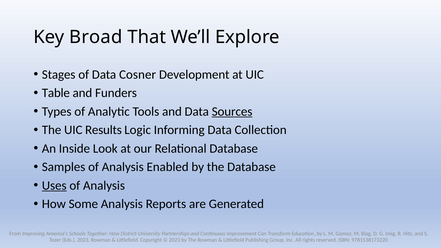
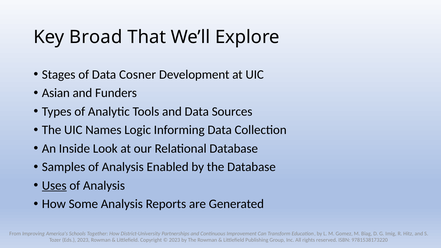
Table: Table -> Asian
Sources underline: present -> none
Results: Results -> Names
